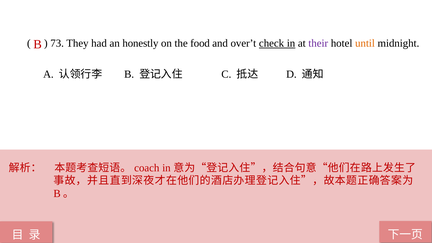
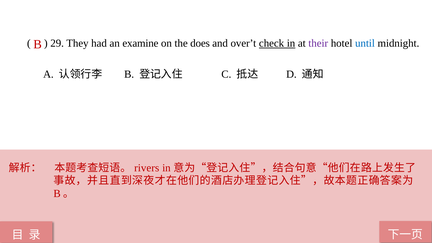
73: 73 -> 29
honestly: honestly -> examine
food: food -> does
until colour: orange -> blue
coach: coach -> rivers
